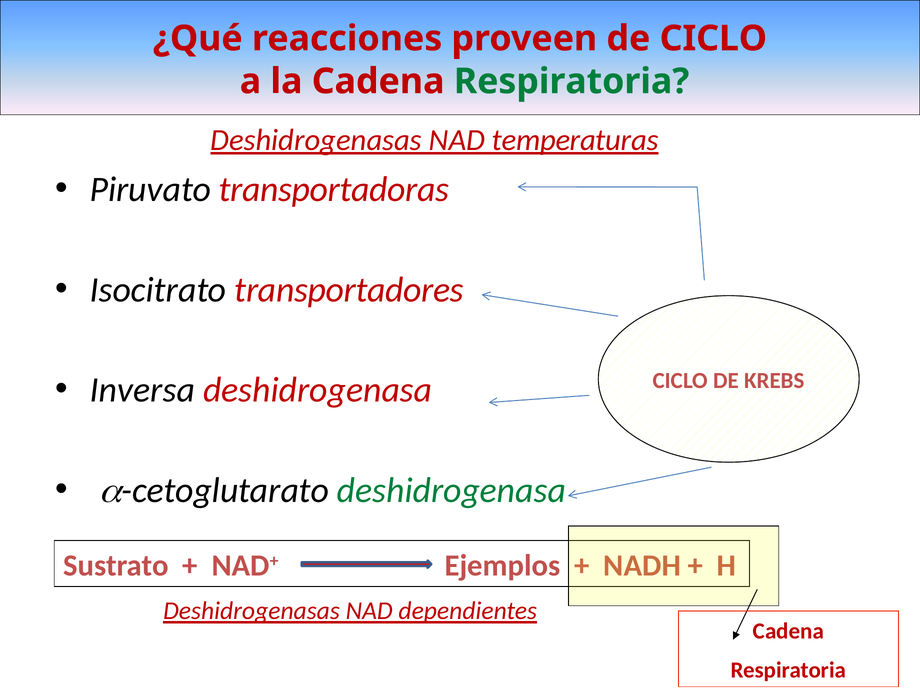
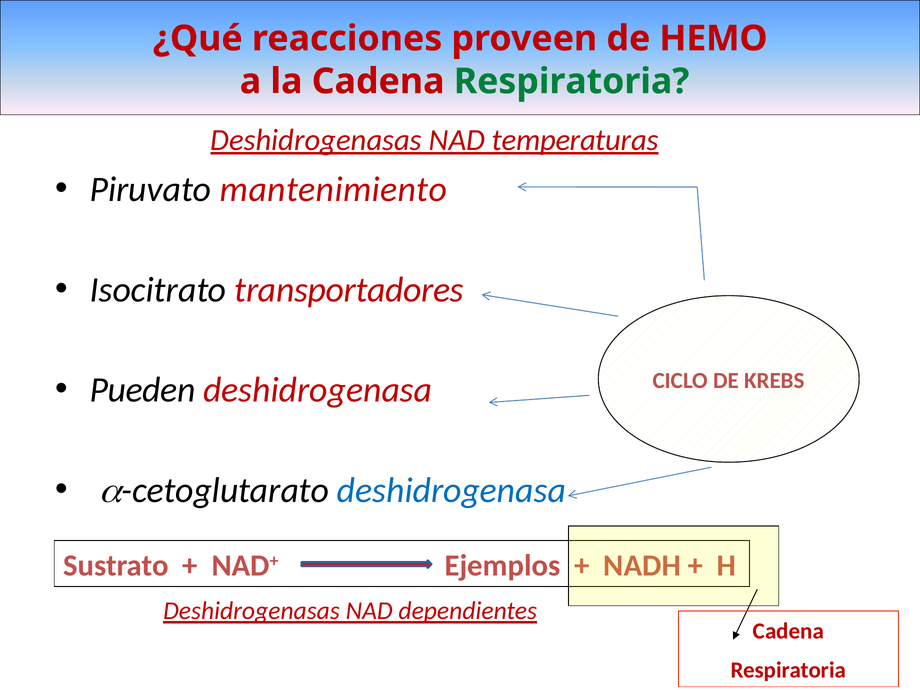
de CICLO: CICLO -> HEMO
transportadoras: transportadoras -> mantenimiento
Inversa: Inversa -> Pueden
deshidrogenasa at (451, 490) colour: green -> blue
